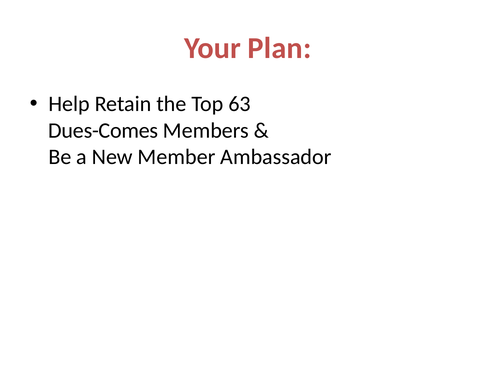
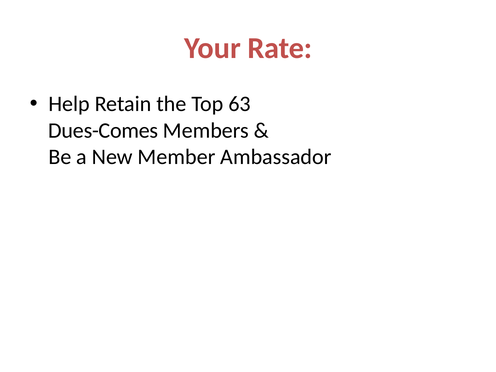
Plan: Plan -> Rate
